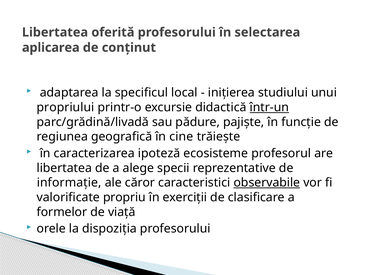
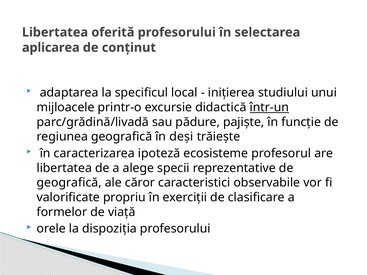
propriului: propriului -> mijloacele
cine: cine -> deși
informație at (69, 183): informație -> geografică
observabile underline: present -> none
